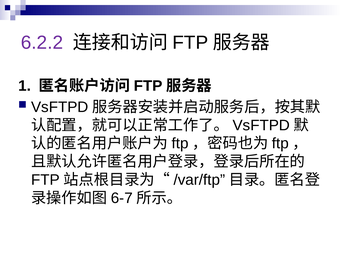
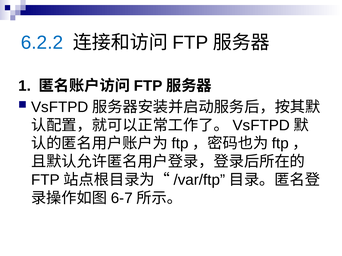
6.2.2 colour: purple -> blue
